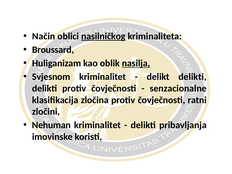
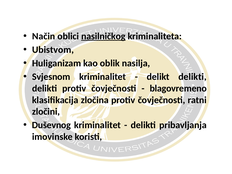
Broussard: Broussard -> Ubistvom
nasilja underline: present -> none
senzacionalne: senzacionalne -> blagovremeno
Nehuman: Nehuman -> Duševnog
